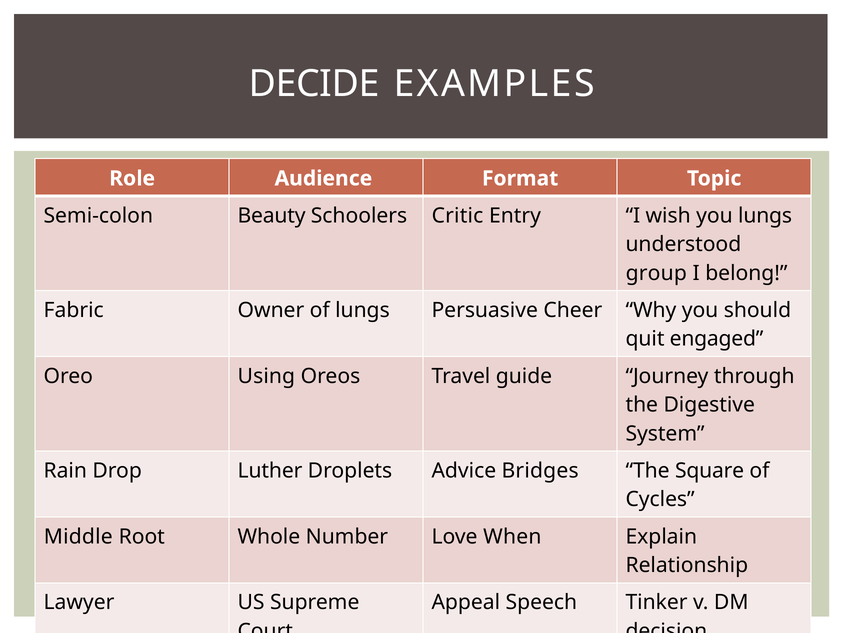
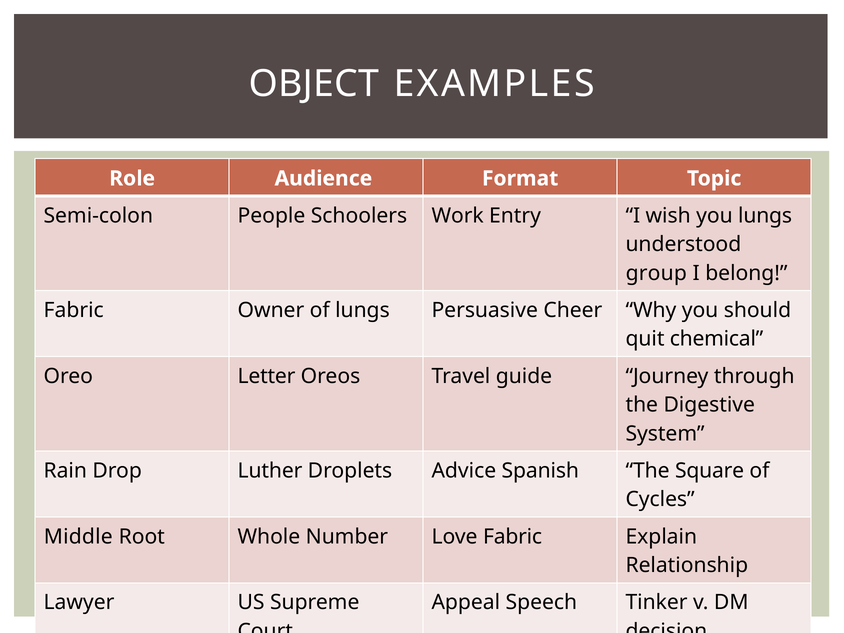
DECIDE: DECIDE -> OBJECT
Beauty: Beauty -> People
Critic: Critic -> Work
engaged: engaged -> chemical
Using: Using -> Letter
Bridges: Bridges -> Spanish
Love When: When -> Fabric
